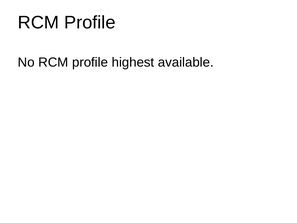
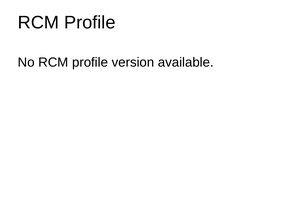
highest: highest -> version
